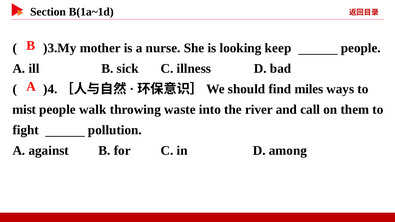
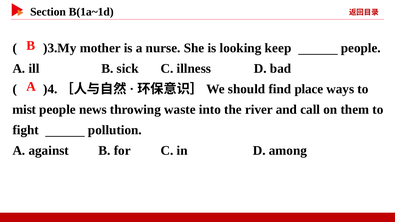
miles: miles -> place
walk: walk -> news
